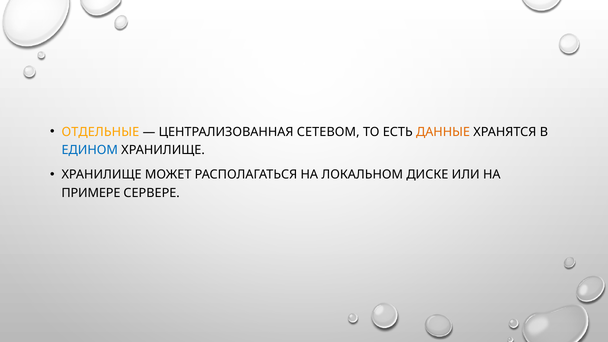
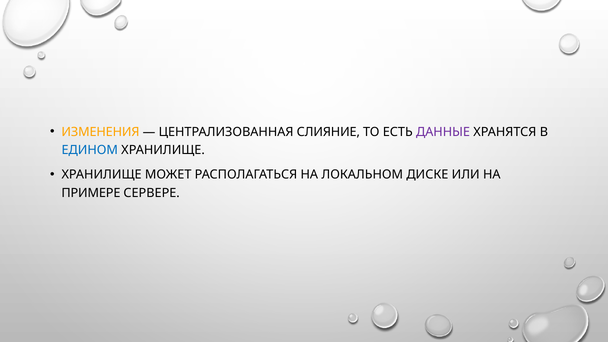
ОТДЕЛЬНЫЕ: ОТДЕЛЬНЫЕ -> ИЗМЕНЕНИЯ
СЕТЕВОМ: СЕТЕВОМ -> СЛИЯНИЕ
ДАННЫЕ colour: orange -> purple
